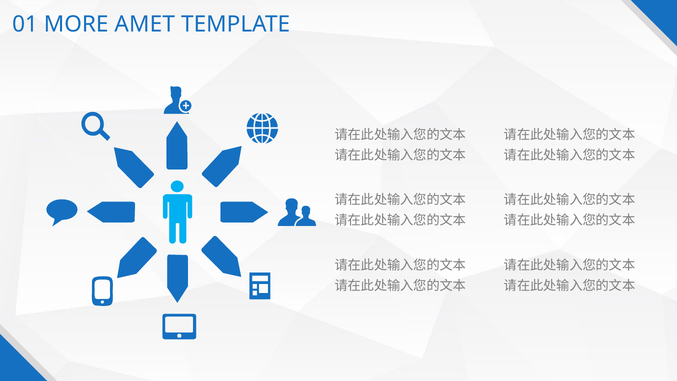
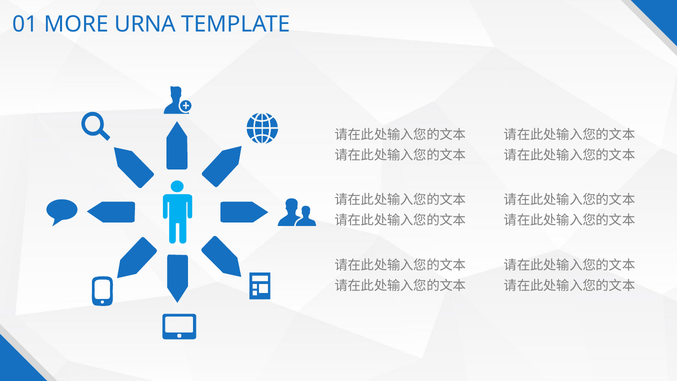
AMET: AMET -> URNA
